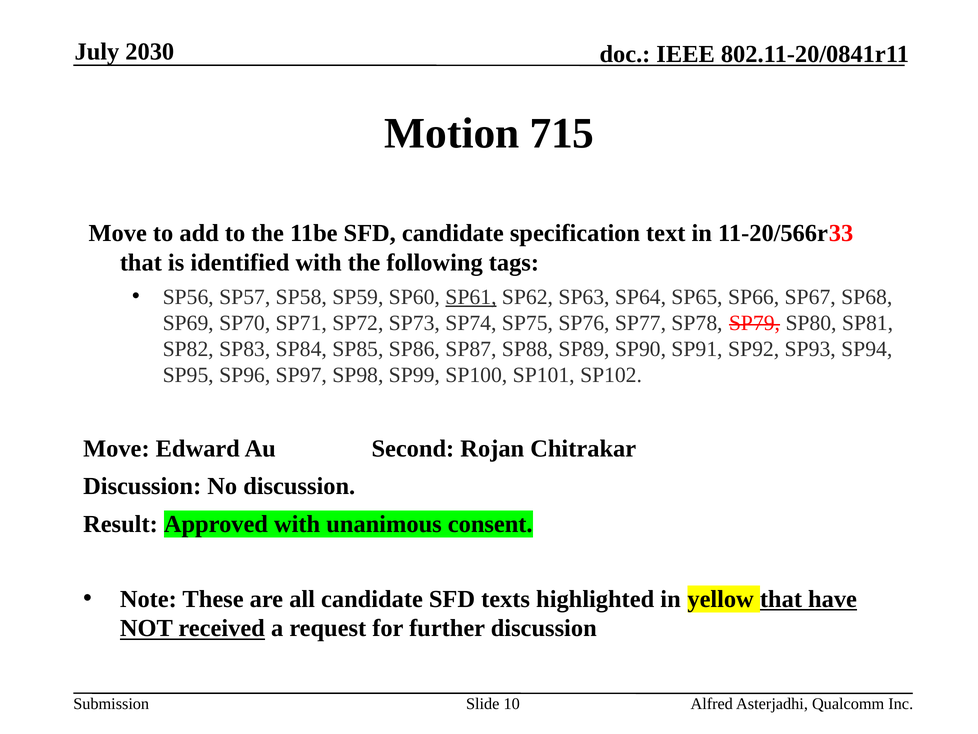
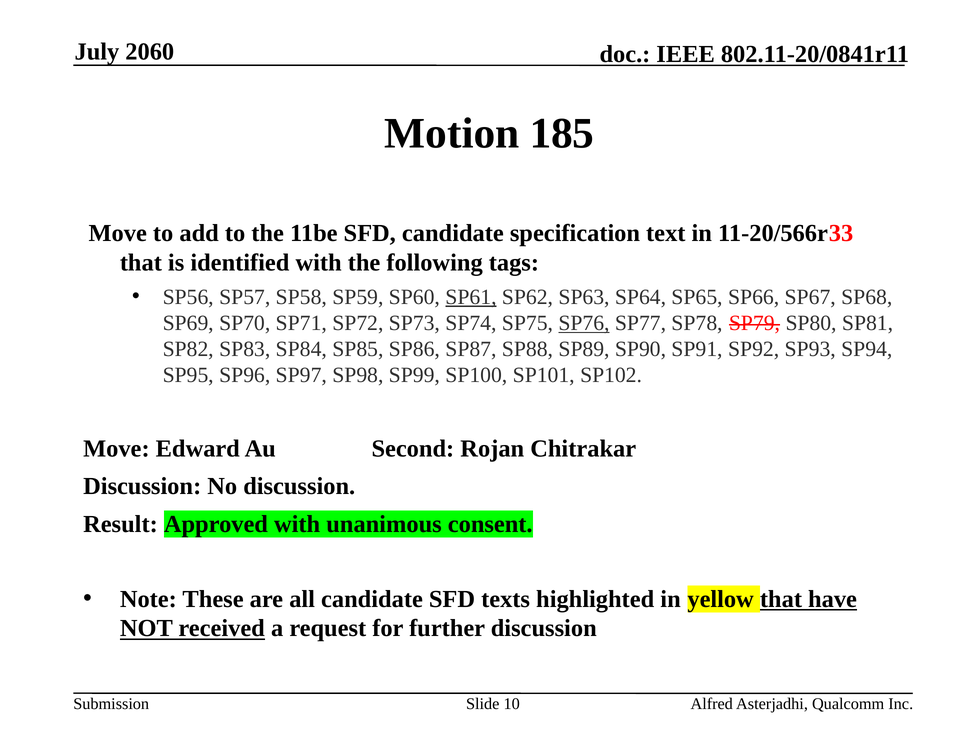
2030: 2030 -> 2060
715: 715 -> 185
SP76 underline: none -> present
